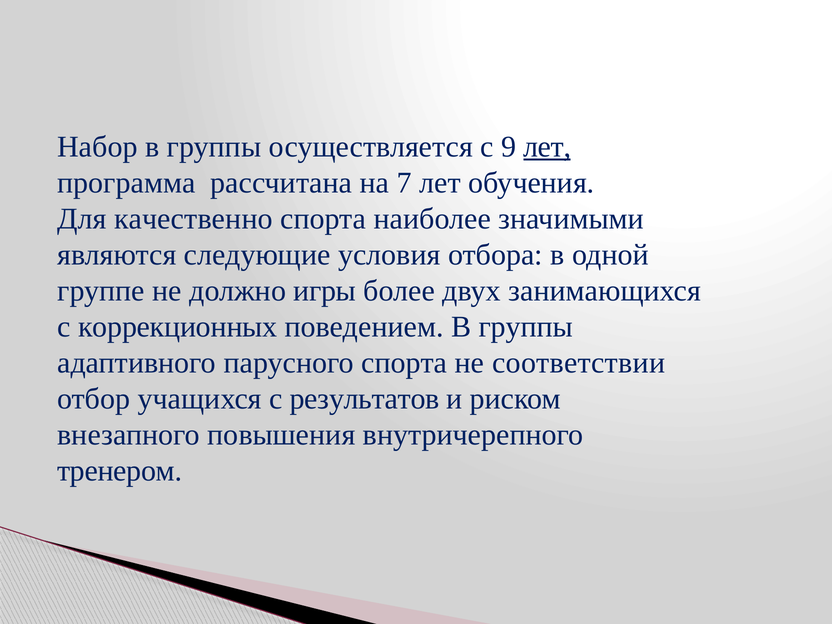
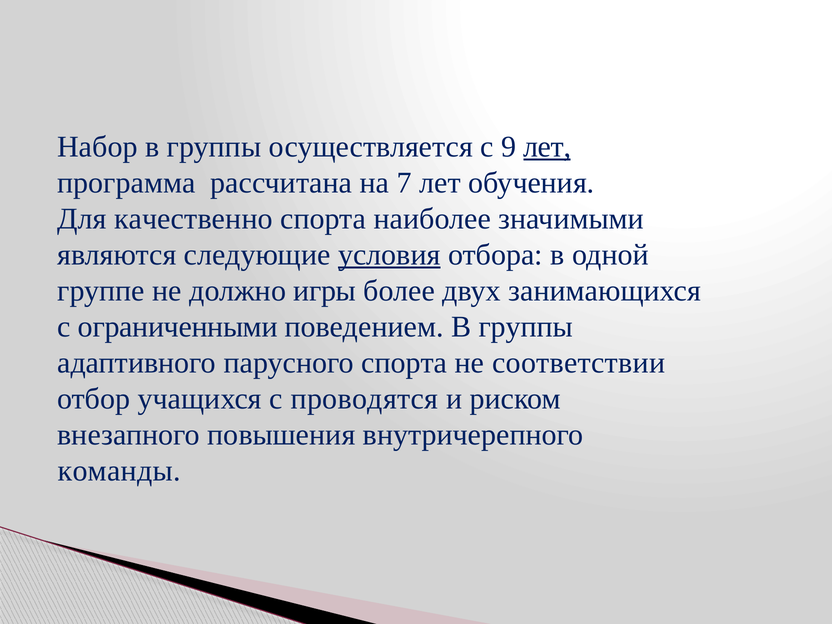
условия underline: none -> present
коррекционных: коррекционных -> ограниченными
результатов: результатов -> проводятся
тренером: тренером -> команды
